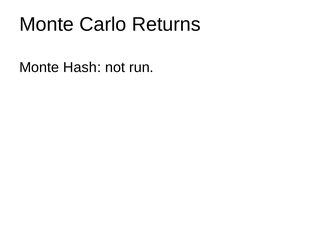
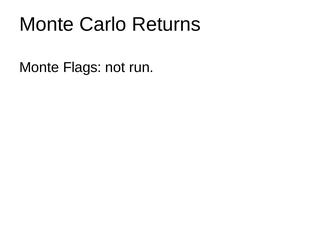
Hash: Hash -> Flags
